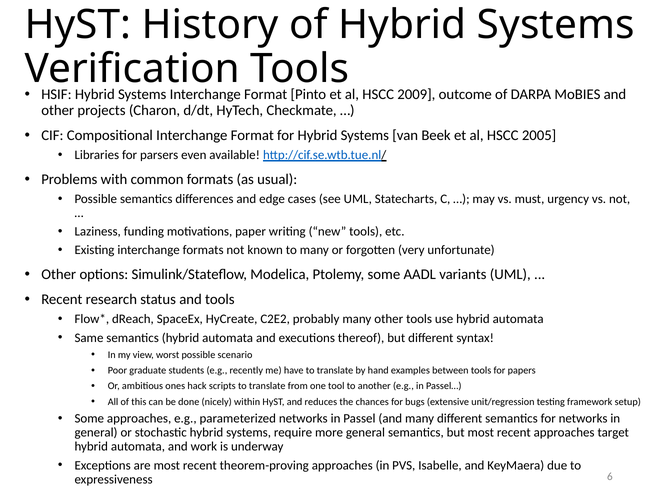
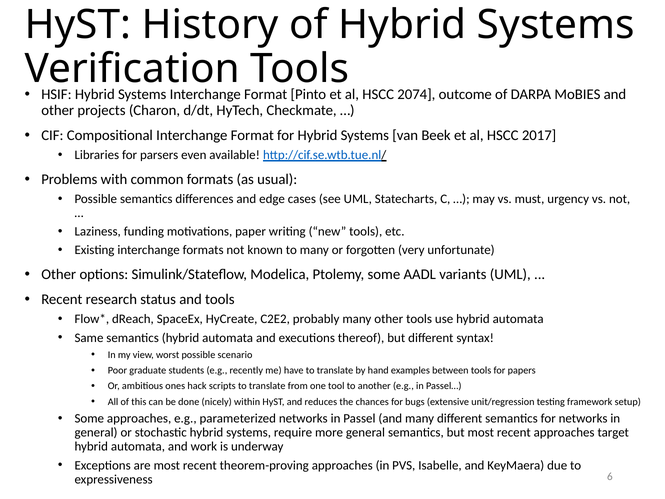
2009: 2009 -> 2074
2005: 2005 -> 2017
